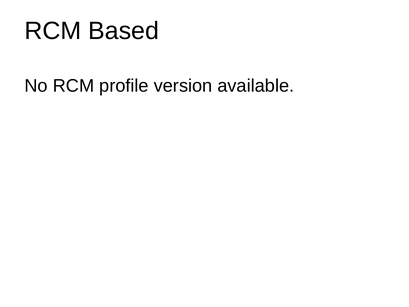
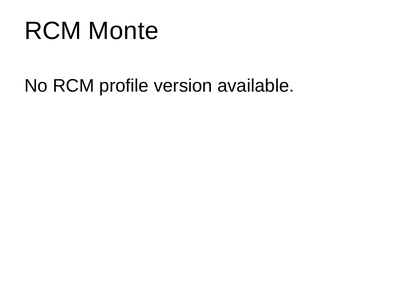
Based: Based -> Monte
